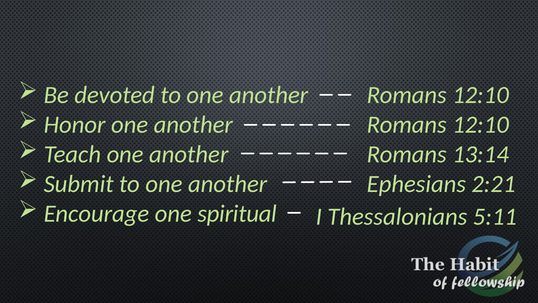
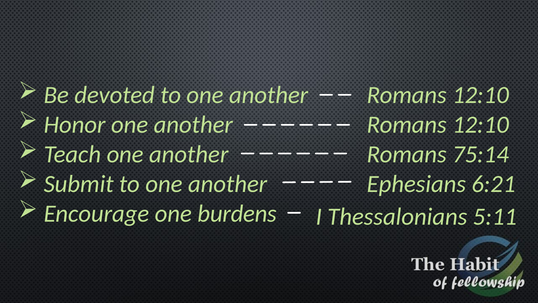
13:14: 13:14 -> 75:14
2:21: 2:21 -> 6:21
spiritual: spiritual -> burdens
